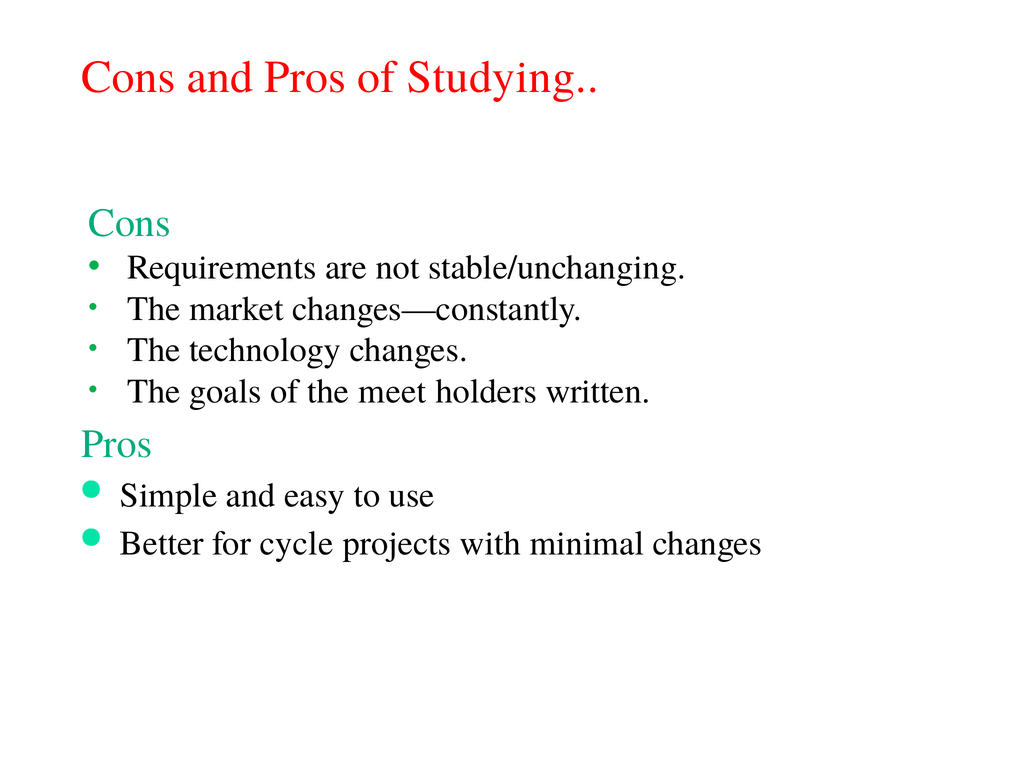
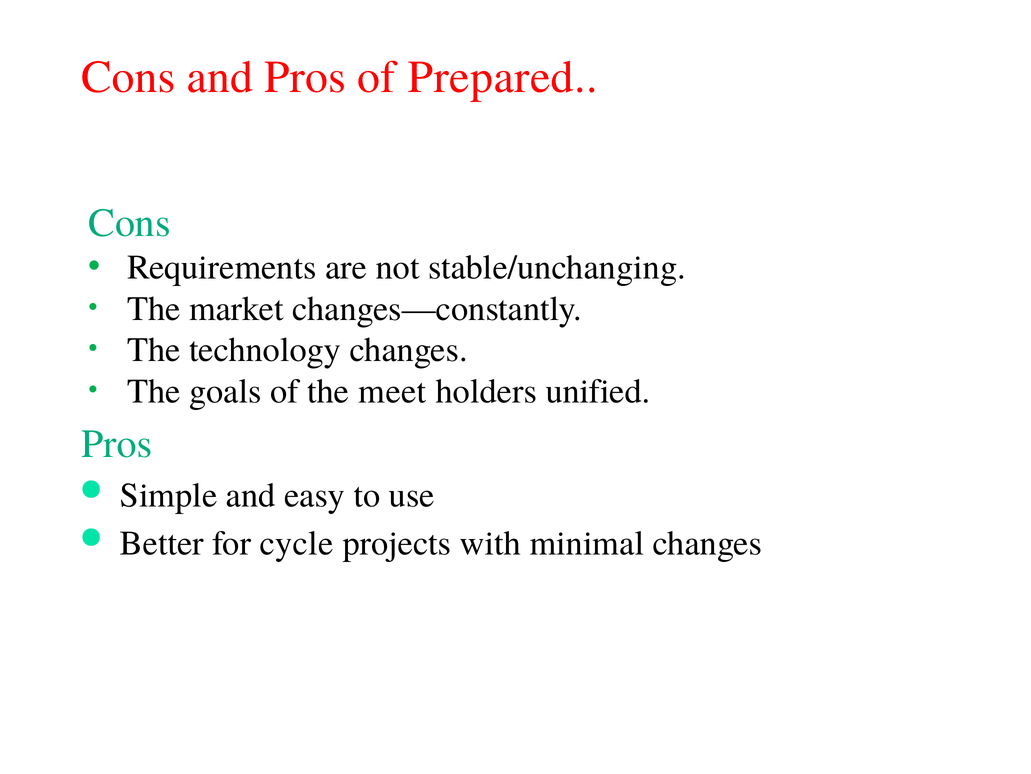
Studying: Studying -> Prepared
written: written -> unified
